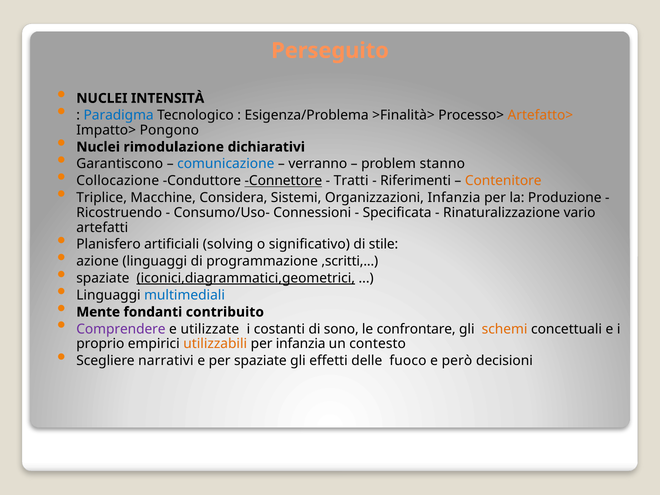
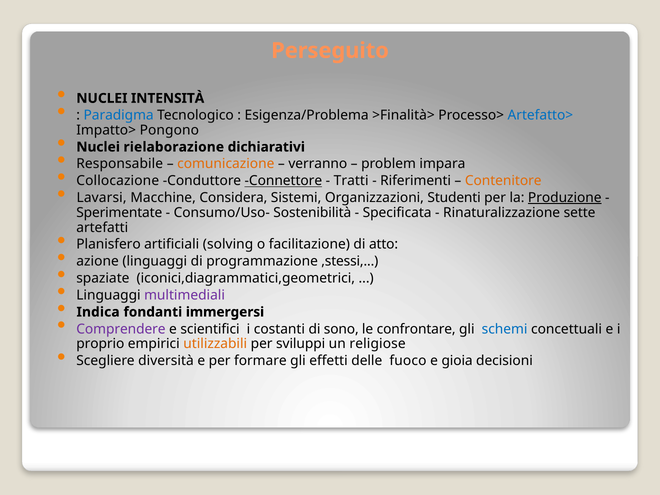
Artefatto> colour: orange -> blue
rimodulazione: rimodulazione -> rielaborazione
Garantiscono: Garantiscono -> Responsabile
comunicazione colour: blue -> orange
stanno: stanno -> impara
Triplice: Triplice -> Lavarsi
Organizzazioni Infanzia: Infanzia -> Studenti
Produzione underline: none -> present
Ricostruendo: Ricostruendo -> Sperimentate
Connessioni: Connessioni -> Sostenibilità
vario: vario -> sette
significativo: significativo -> facilitazione
stile: stile -> atto
,scritti: ,scritti -> ,stessi
iconici,diagrammatici,geometrici underline: present -> none
multimediali colour: blue -> purple
Mente: Mente -> Indica
contribuito: contribuito -> immergersi
utilizzate: utilizzate -> scientifici
schemi colour: orange -> blue
per infanzia: infanzia -> sviluppi
contesto: contesto -> religiose
narrativi: narrativi -> diversità
per spaziate: spaziate -> formare
però: però -> gioia
